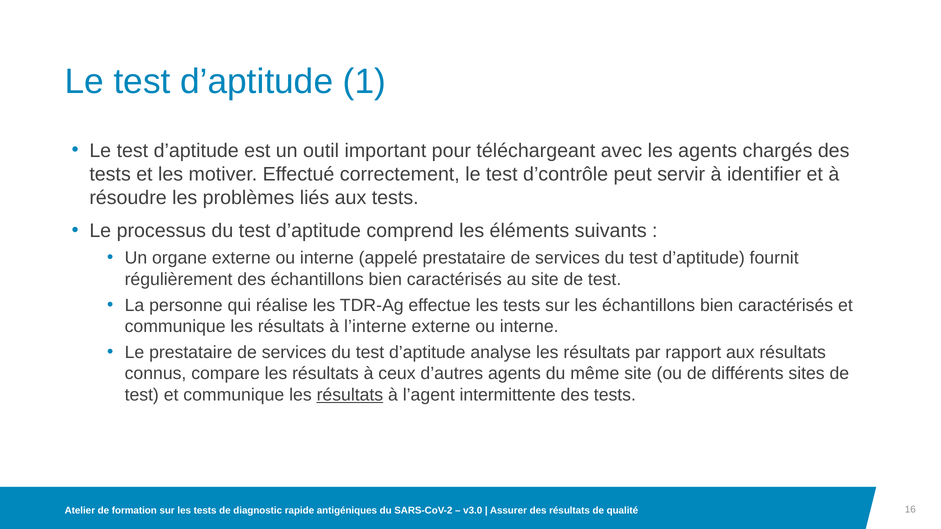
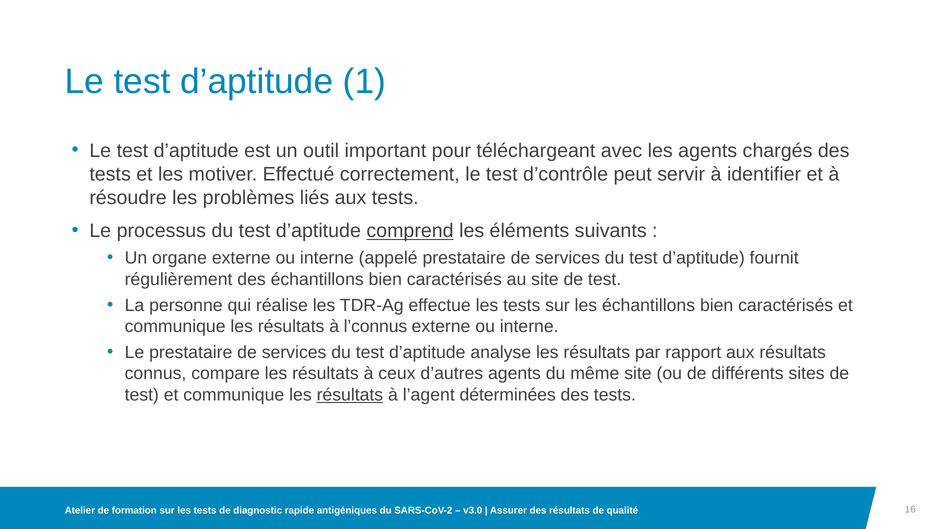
comprend underline: none -> present
l’interne: l’interne -> l’connus
intermittente: intermittente -> déterminées
